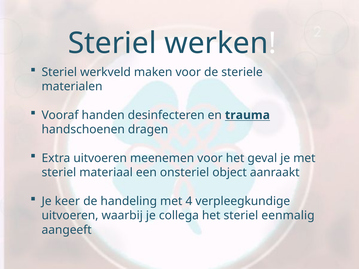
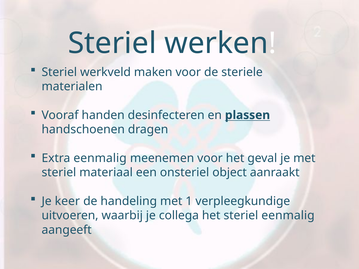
trauma: trauma -> plassen
Extra uitvoeren: uitvoeren -> eenmalig
4: 4 -> 1
